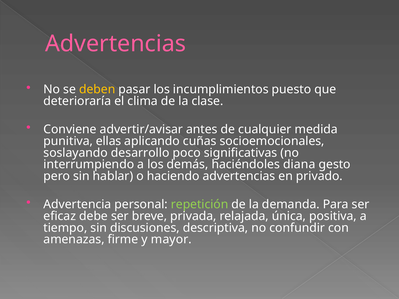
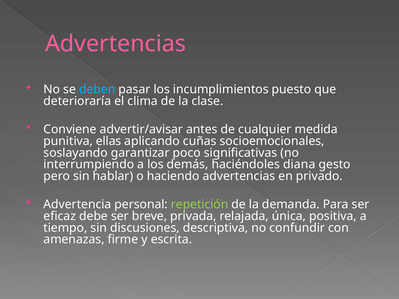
deben colour: yellow -> light blue
desarrollo: desarrollo -> garantizar
mayor: mayor -> escrita
